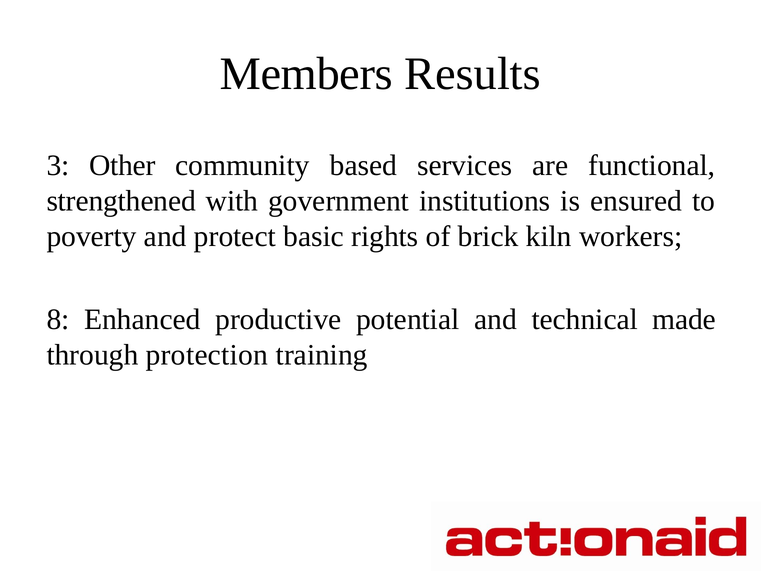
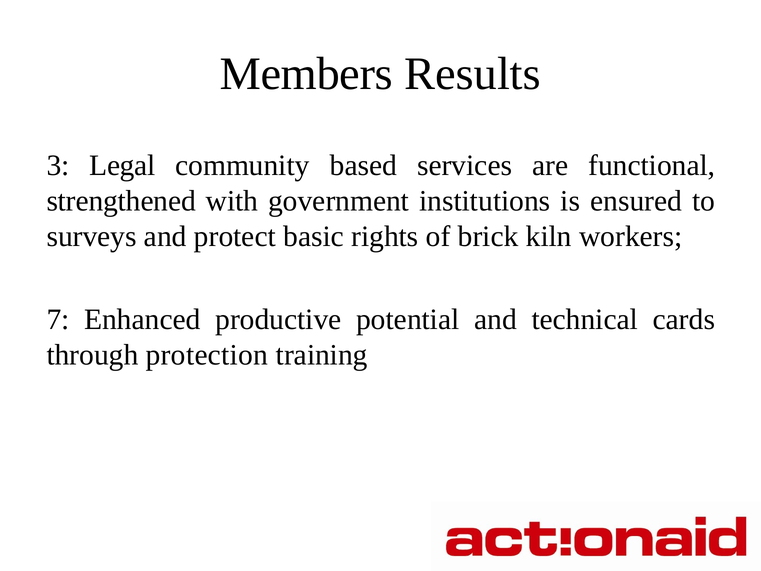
Other: Other -> Legal
poverty: poverty -> surveys
8: 8 -> 7
made: made -> cards
